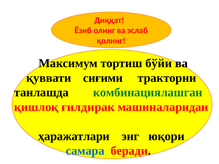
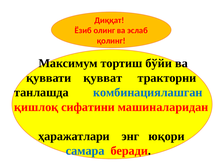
сиғими: сиғими -> қувват
комбинациялашган colour: green -> blue
ғилдирак: ғилдирак -> сифатини
